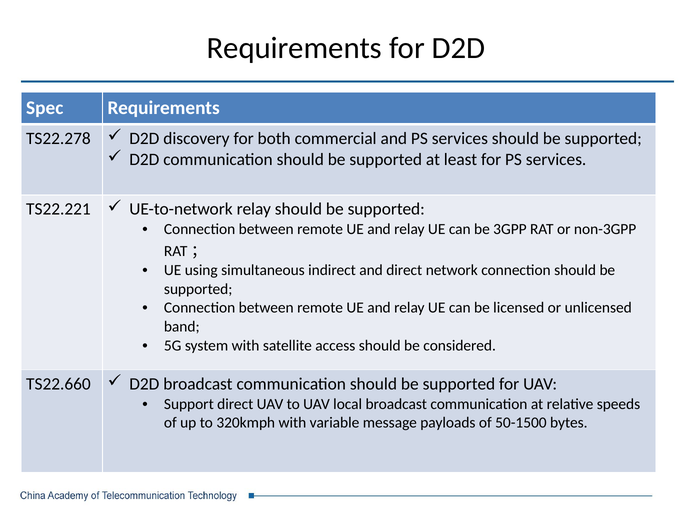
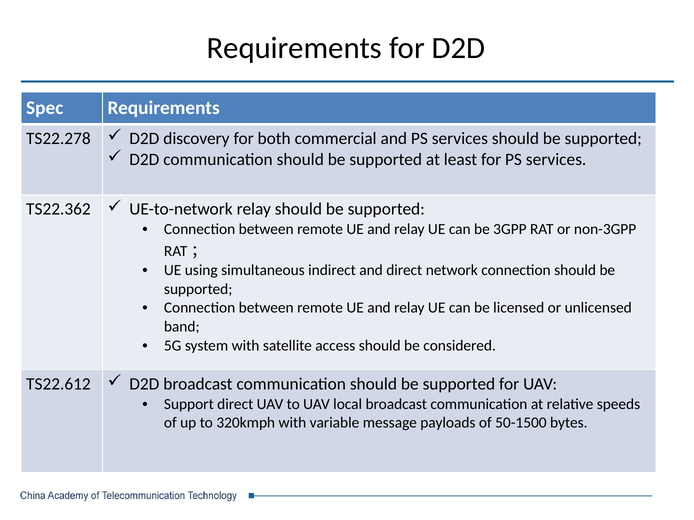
TS22.221: TS22.221 -> TS22.362
TS22.660: TS22.660 -> TS22.612
